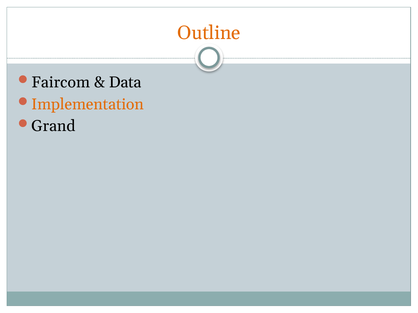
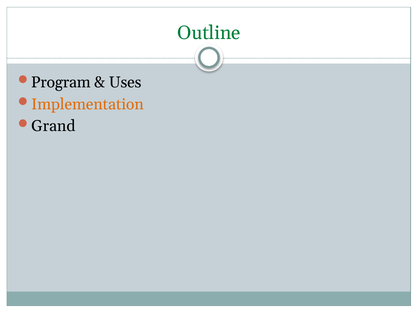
Outline colour: orange -> green
Faircom: Faircom -> Program
Data: Data -> Uses
